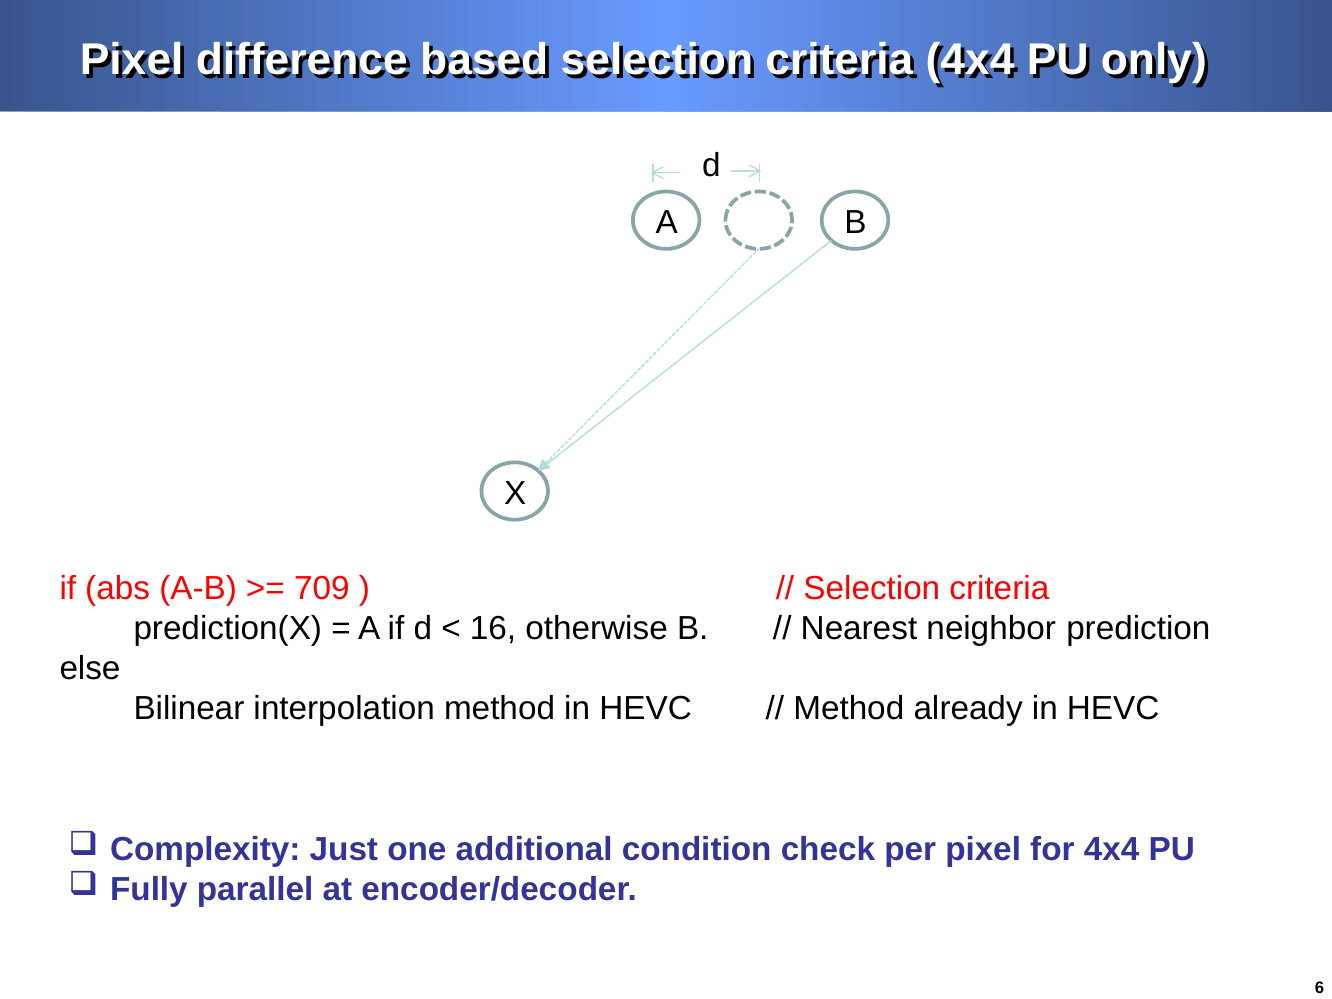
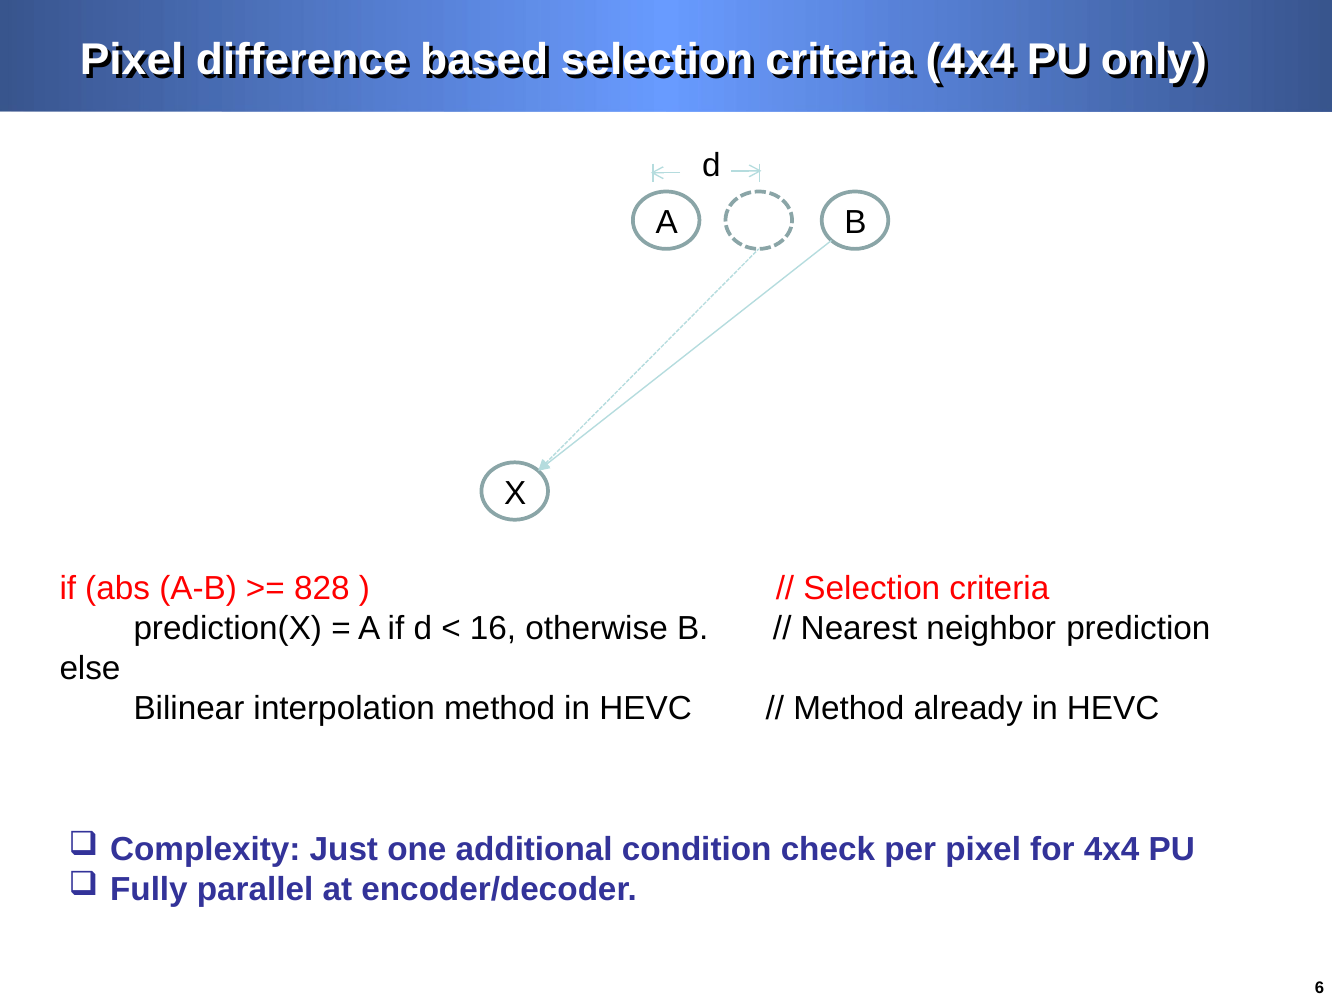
709: 709 -> 828
